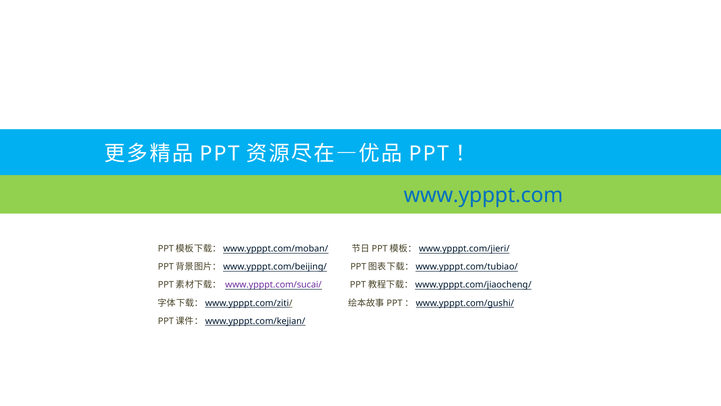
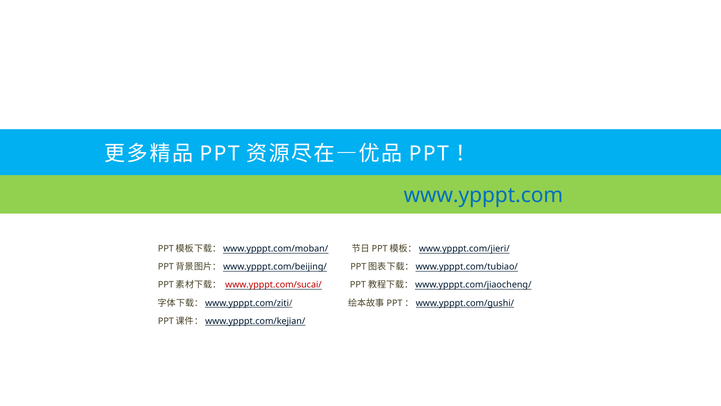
www.ypppt.com/sucai/ colour: purple -> red
